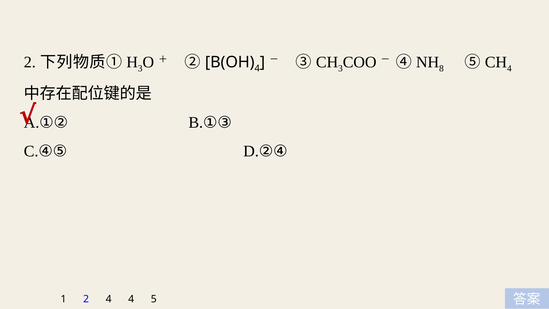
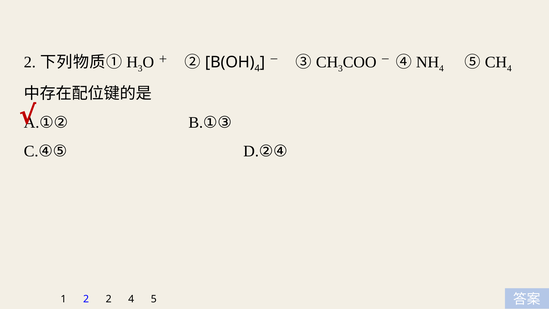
8 at (441, 68): 8 -> 4
2 4: 4 -> 2
